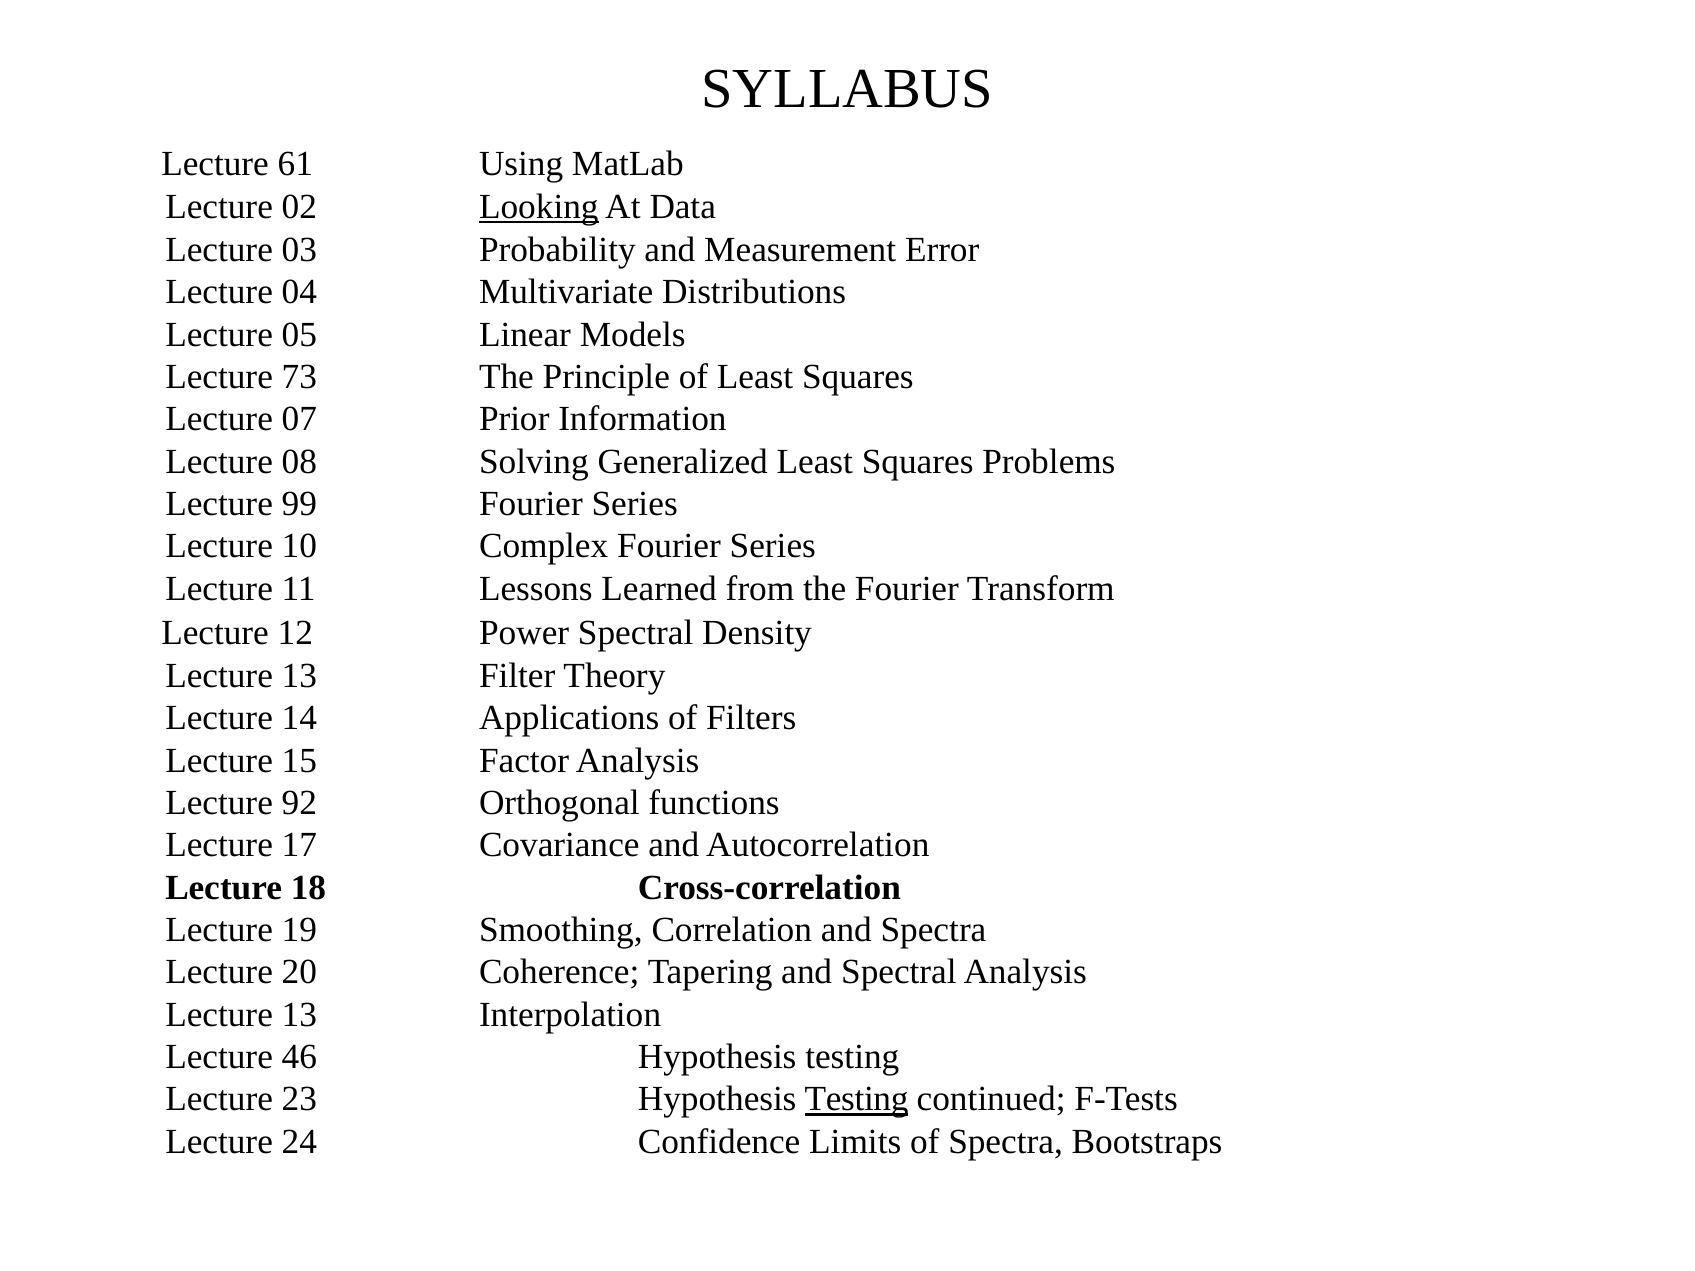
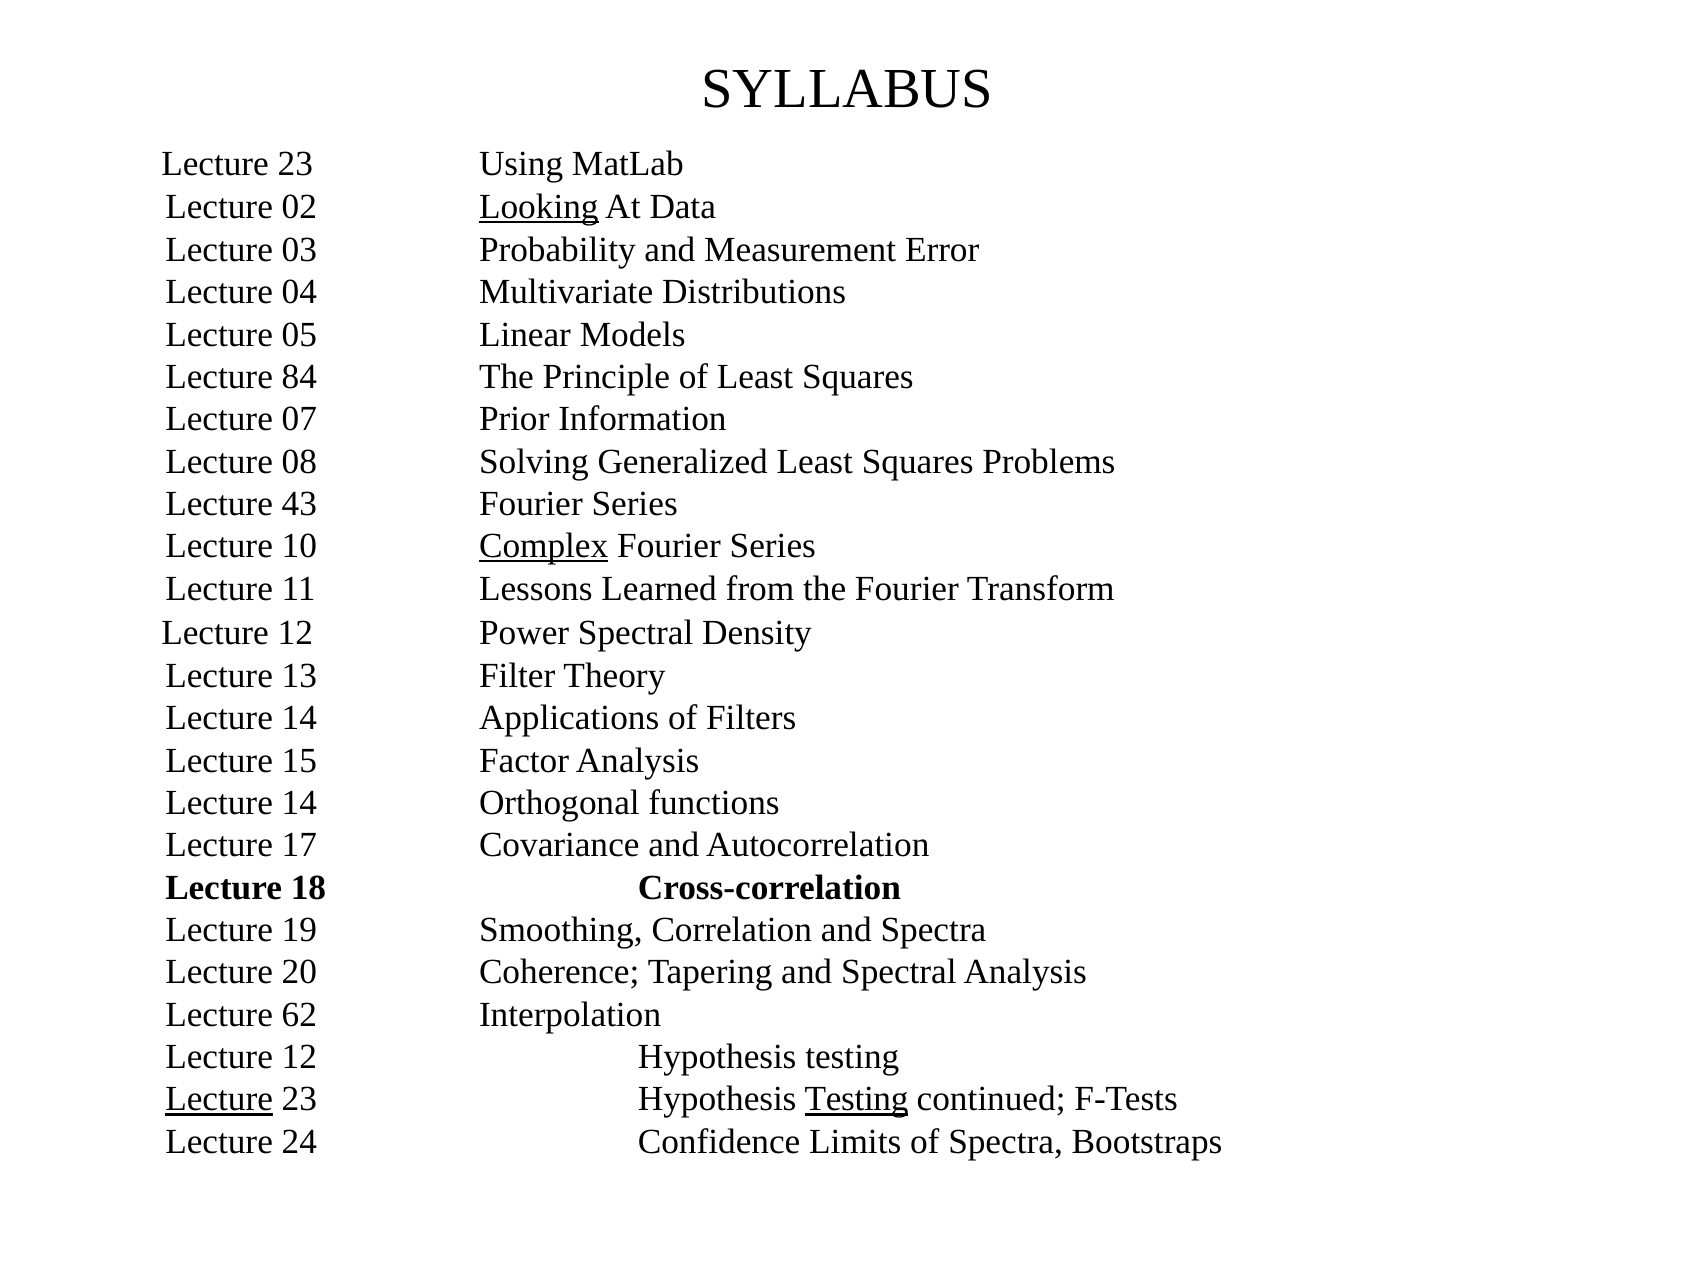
61 at (295, 164): 61 -> 23
73: 73 -> 84
99: 99 -> 43
Complex underline: none -> present
92 at (299, 803): 92 -> 14
13 at (299, 1015): 13 -> 62
46 at (299, 1057): 46 -> 12
Lecture at (219, 1100) underline: none -> present
